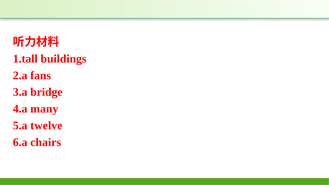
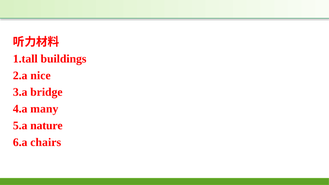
fans: fans -> nice
twelve: twelve -> nature
